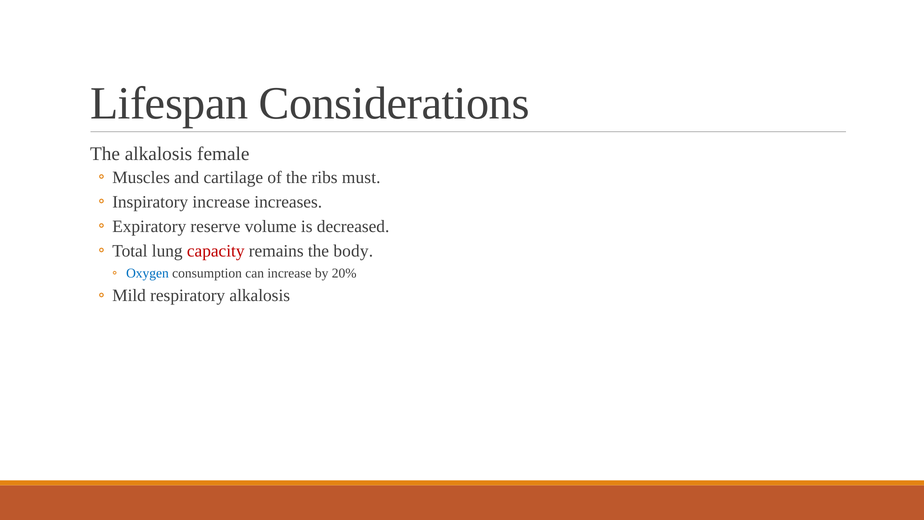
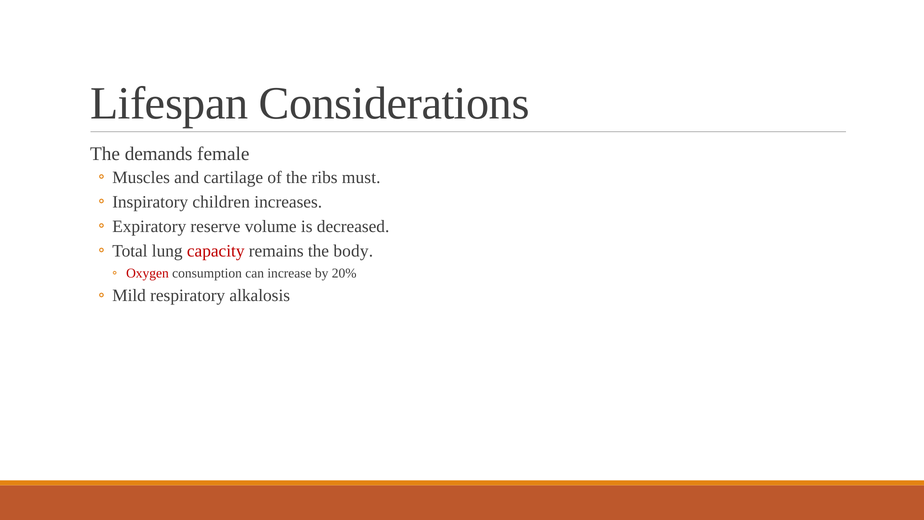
The alkalosis: alkalosis -> demands
Inspiratory increase: increase -> children
Oxygen colour: blue -> red
